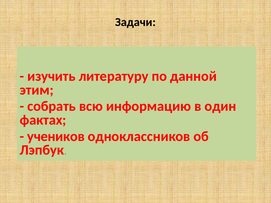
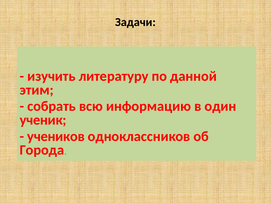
фактах: фактах -> ученик
Лэпбук: Лэпбук -> Города
